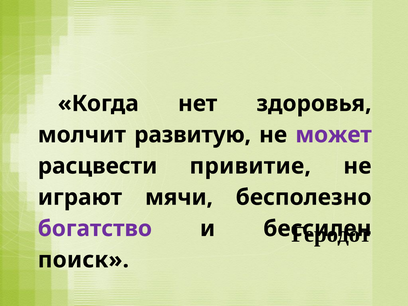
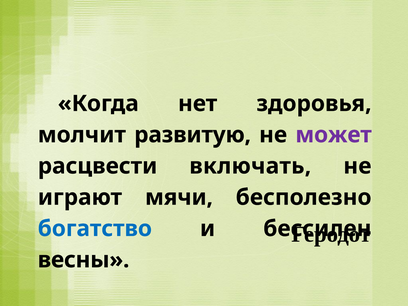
привитие: привитие -> включать
богатство colour: purple -> blue
поиск: поиск -> весны
